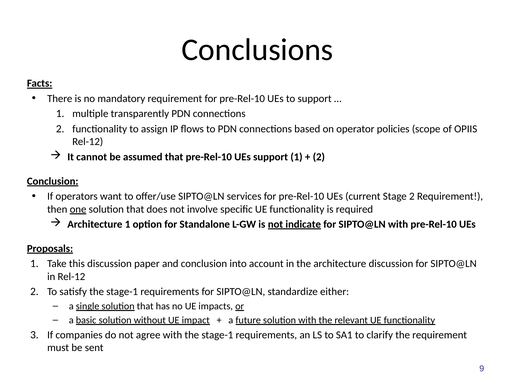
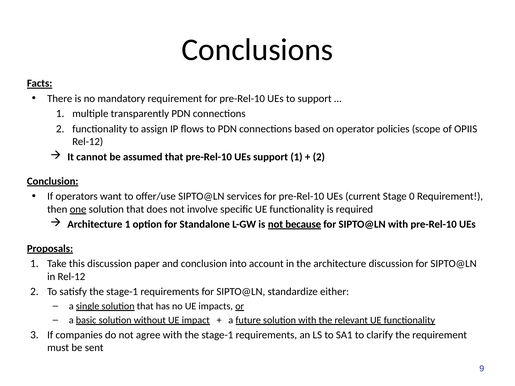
Stage 2: 2 -> 0
indicate: indicate -> because
